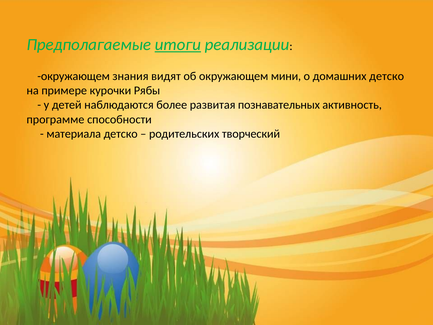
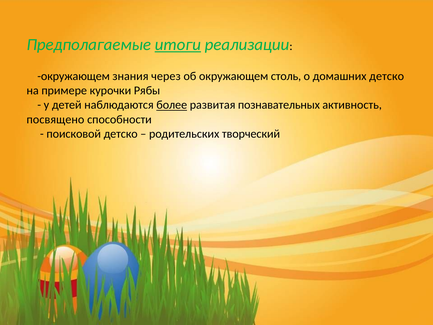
видят: видят -> через
мини: мини -> столь
более underline: none -> present
программе: программе -> посвящено
материала: материала -> поисковой
